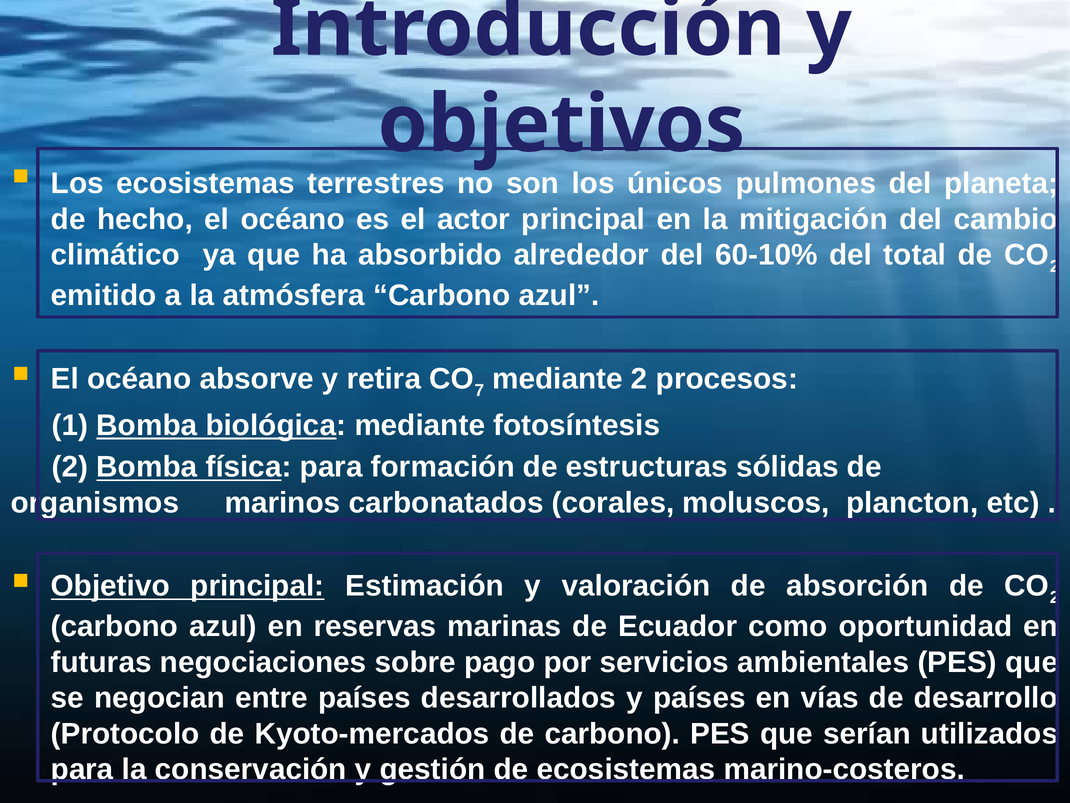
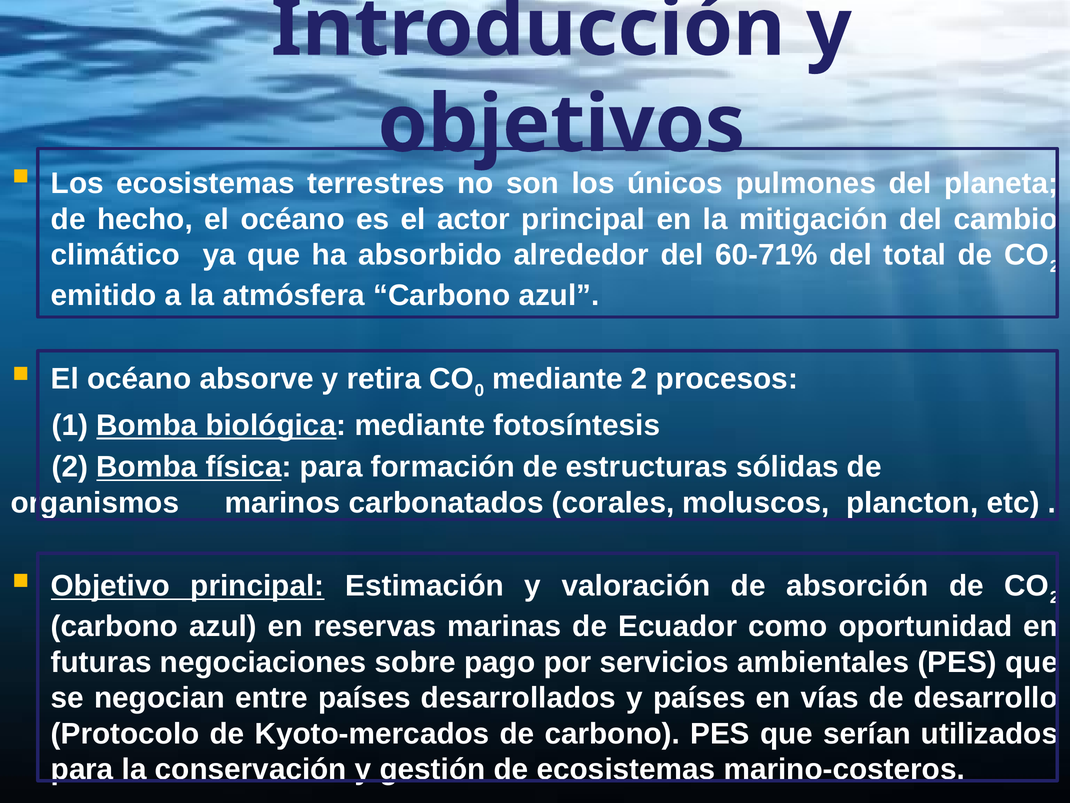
60-10%: 60-10% -> 60-71%
7: 7 -> 0
